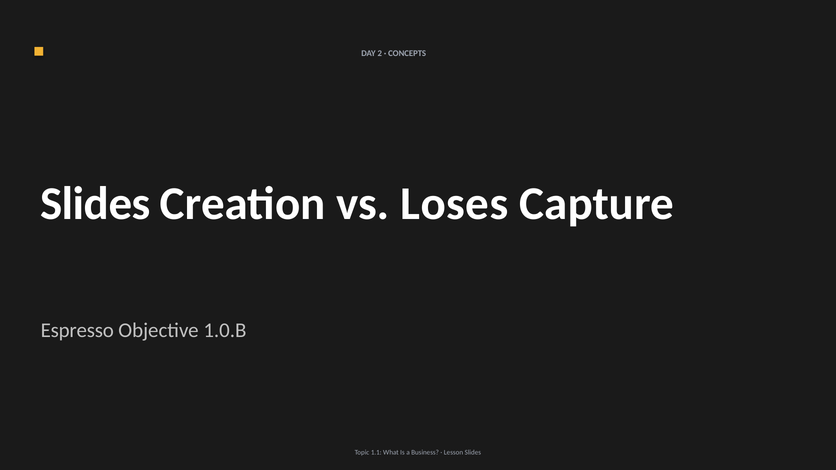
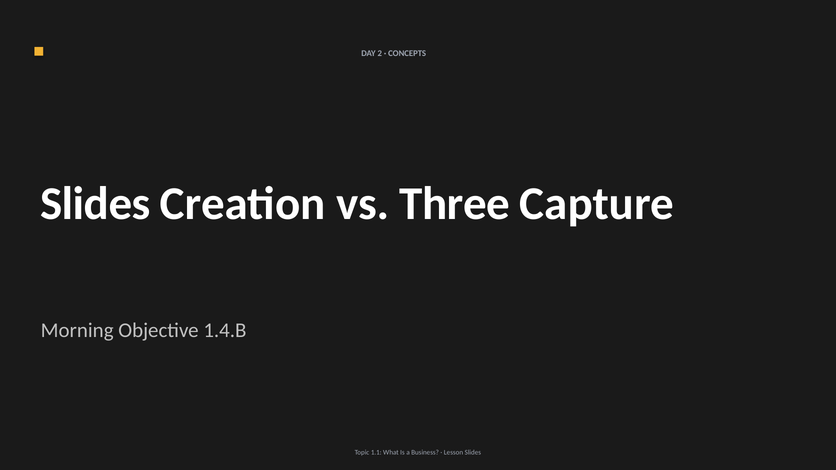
Loses: Loses -> Three
Espresso: Espresso -> Morning
1.0.B: 1.0.B -> 1.4.B
